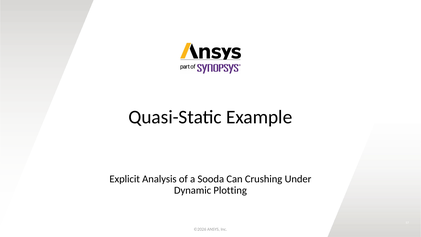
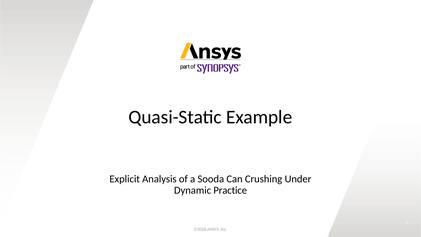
Plotting: Plotting -> Practice
